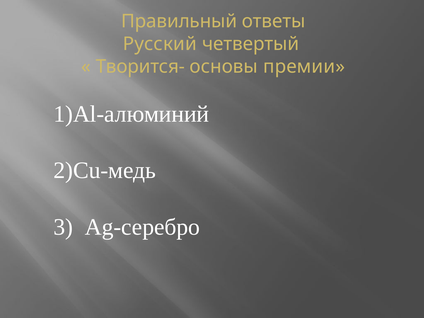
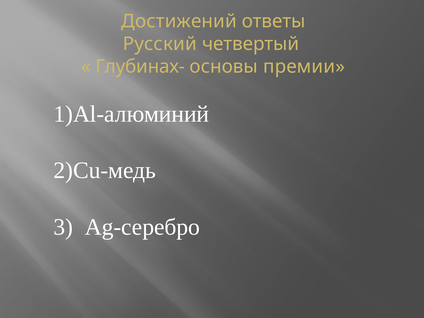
Правильный: Правильный -> Достижений
Творится-: Творится- -> Глубинах-
